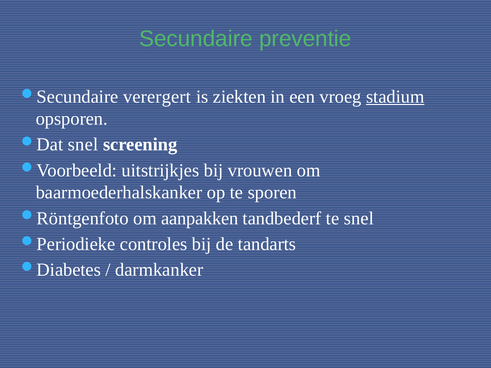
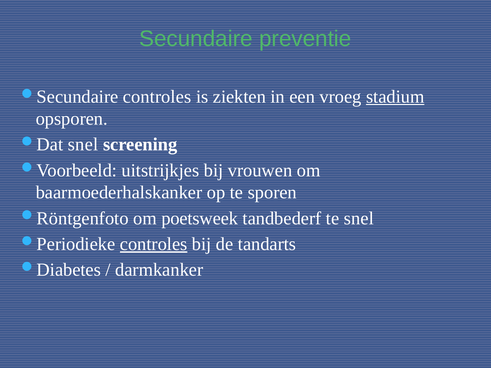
verergert at (157, 97): verergert -> controles
aanpakken: aanpakken -> poetsweek
controles at (154, 244) underline: none -> present
